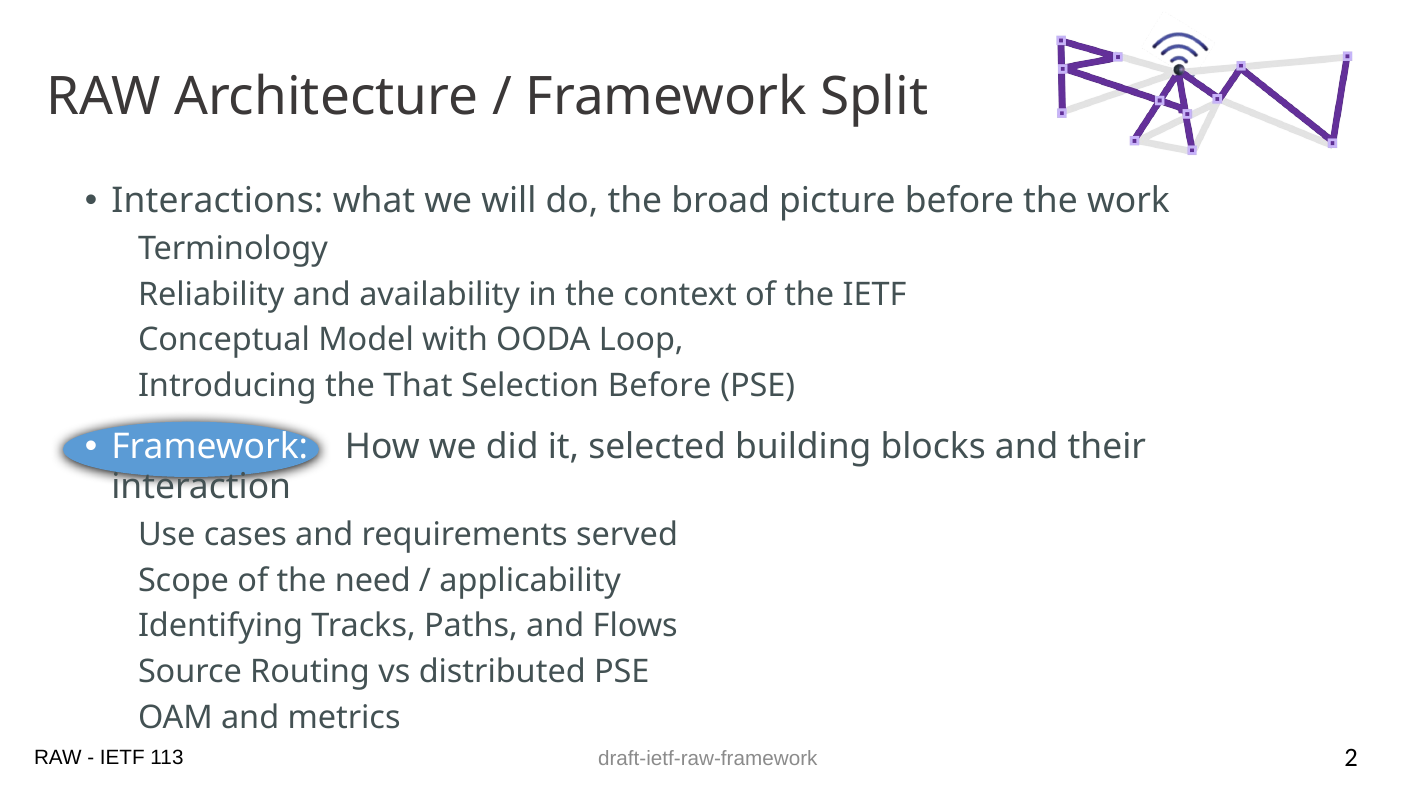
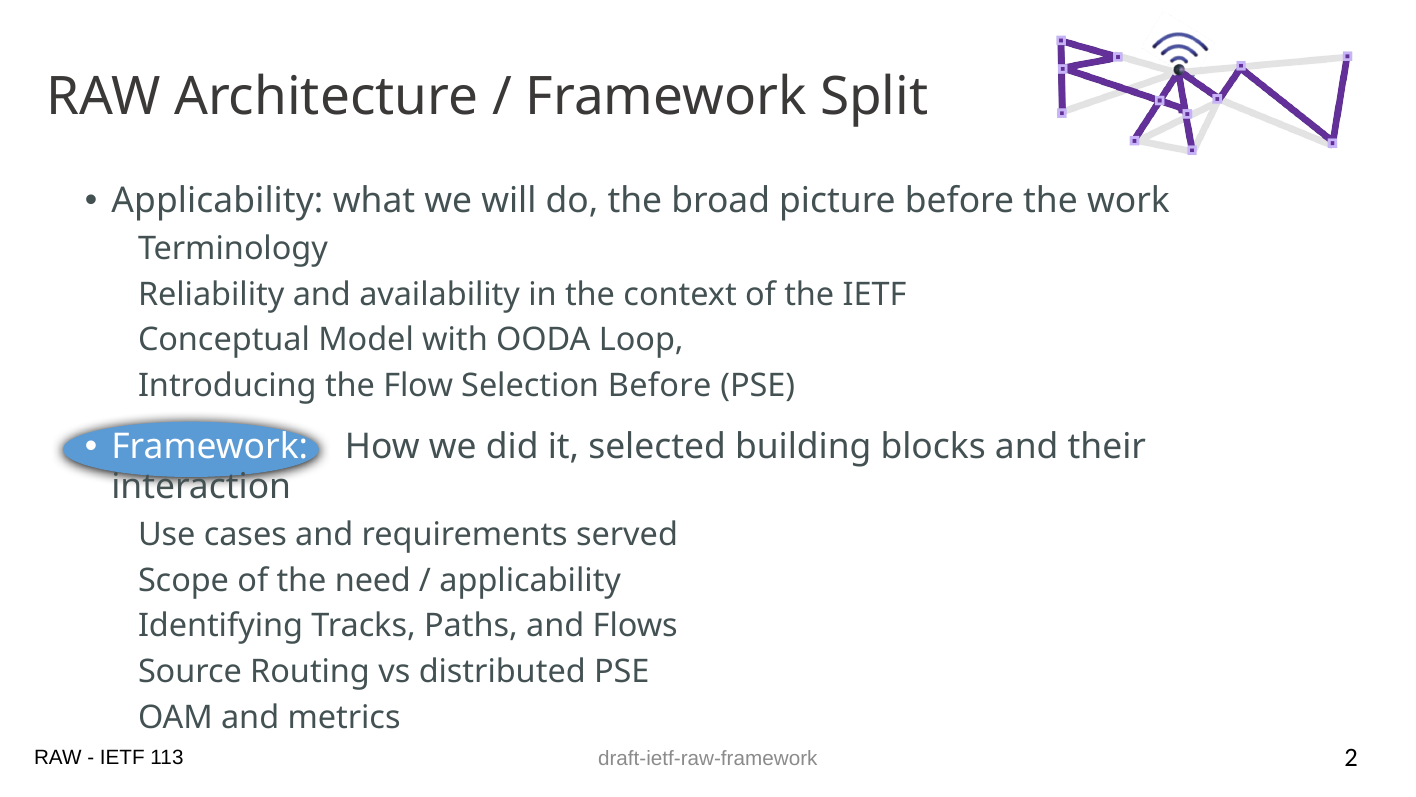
Interactions at (217, 201): Interactions -> Applicability
That: That -> Flow
